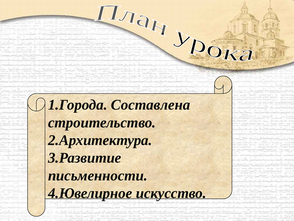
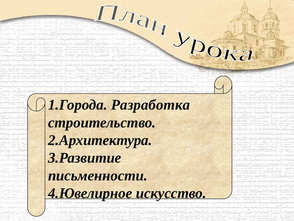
Составлена: Составлена -> Разработка
